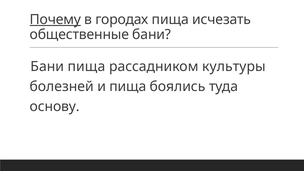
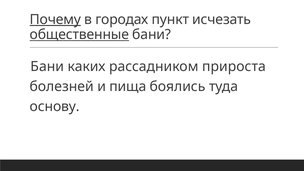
городах пища: пища -> пункт
общественные underline: none -> present
Бани пища: пища -> каких
культуры: культуры -> прироста
